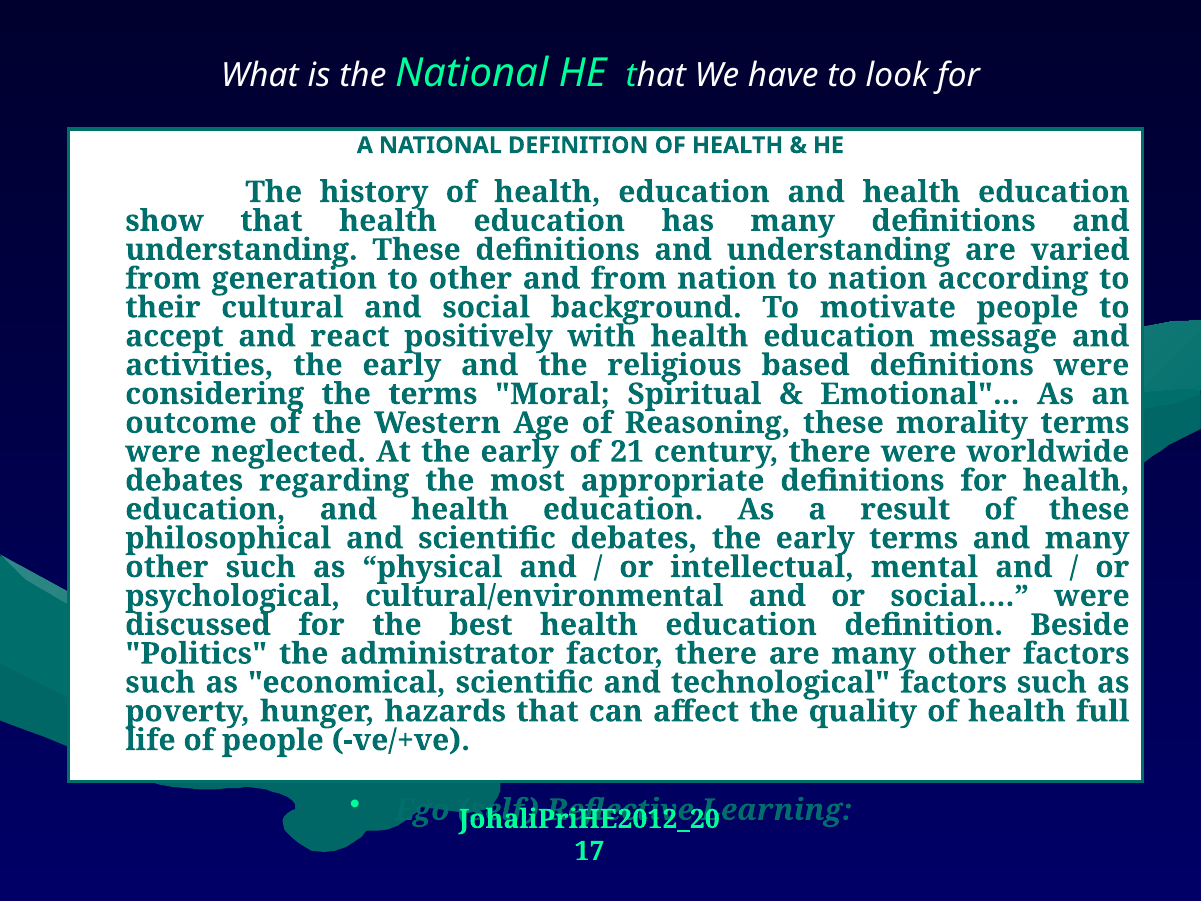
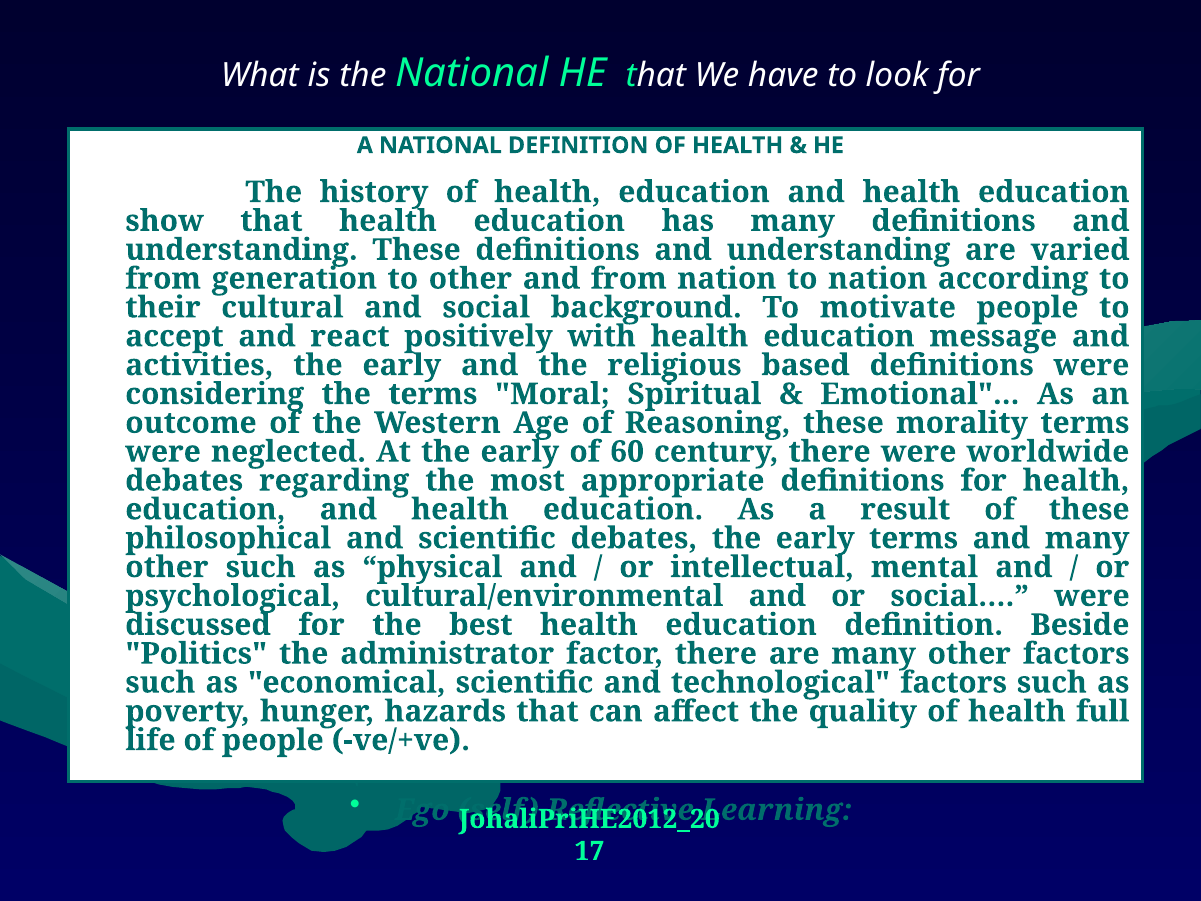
21: 21 -> 60
